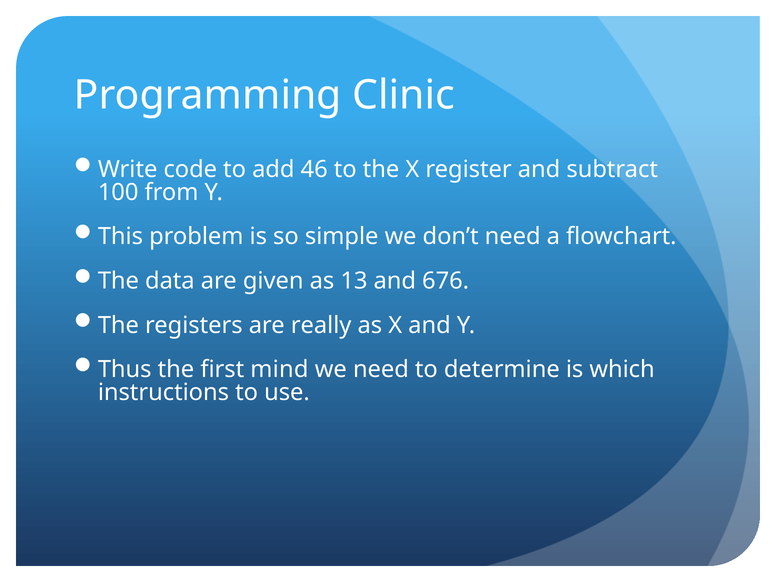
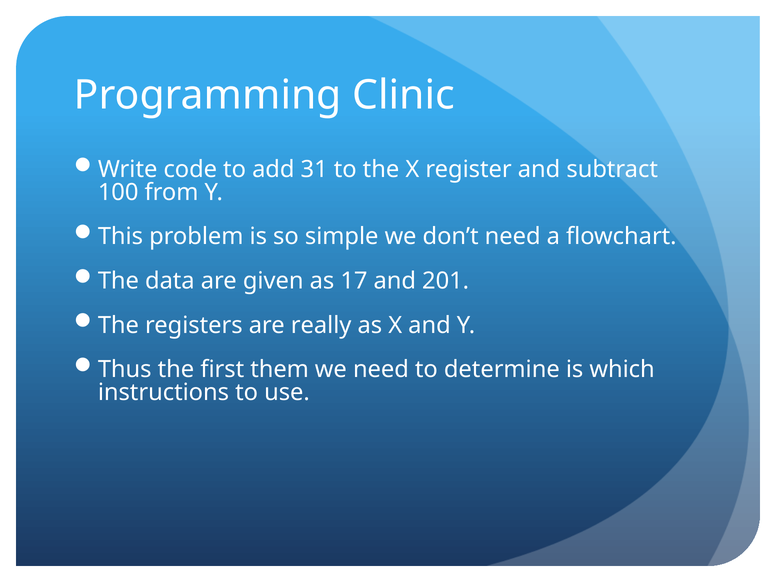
46: 46 -> 31
13: 13 -> 17
676: 676 -> 201
mind: mind -> them
